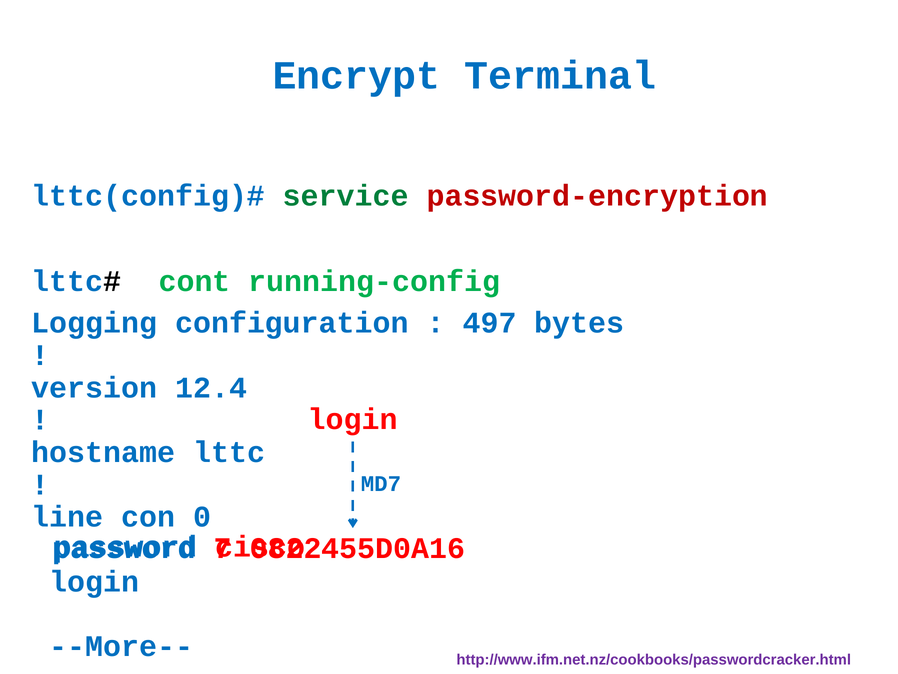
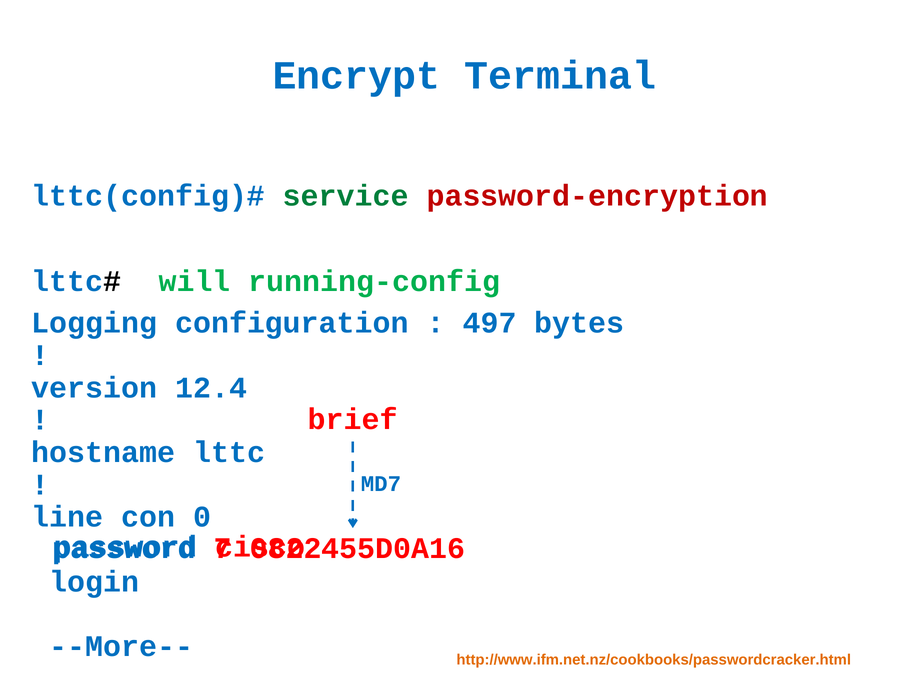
cont: cont -> will
login at (353, 419): login -> brief
http://www.ifm.net.nz/cookbooks/passwordcracker.html colour: purple -> orange
